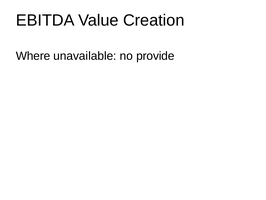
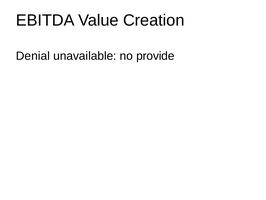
Where: Where -> Denial
